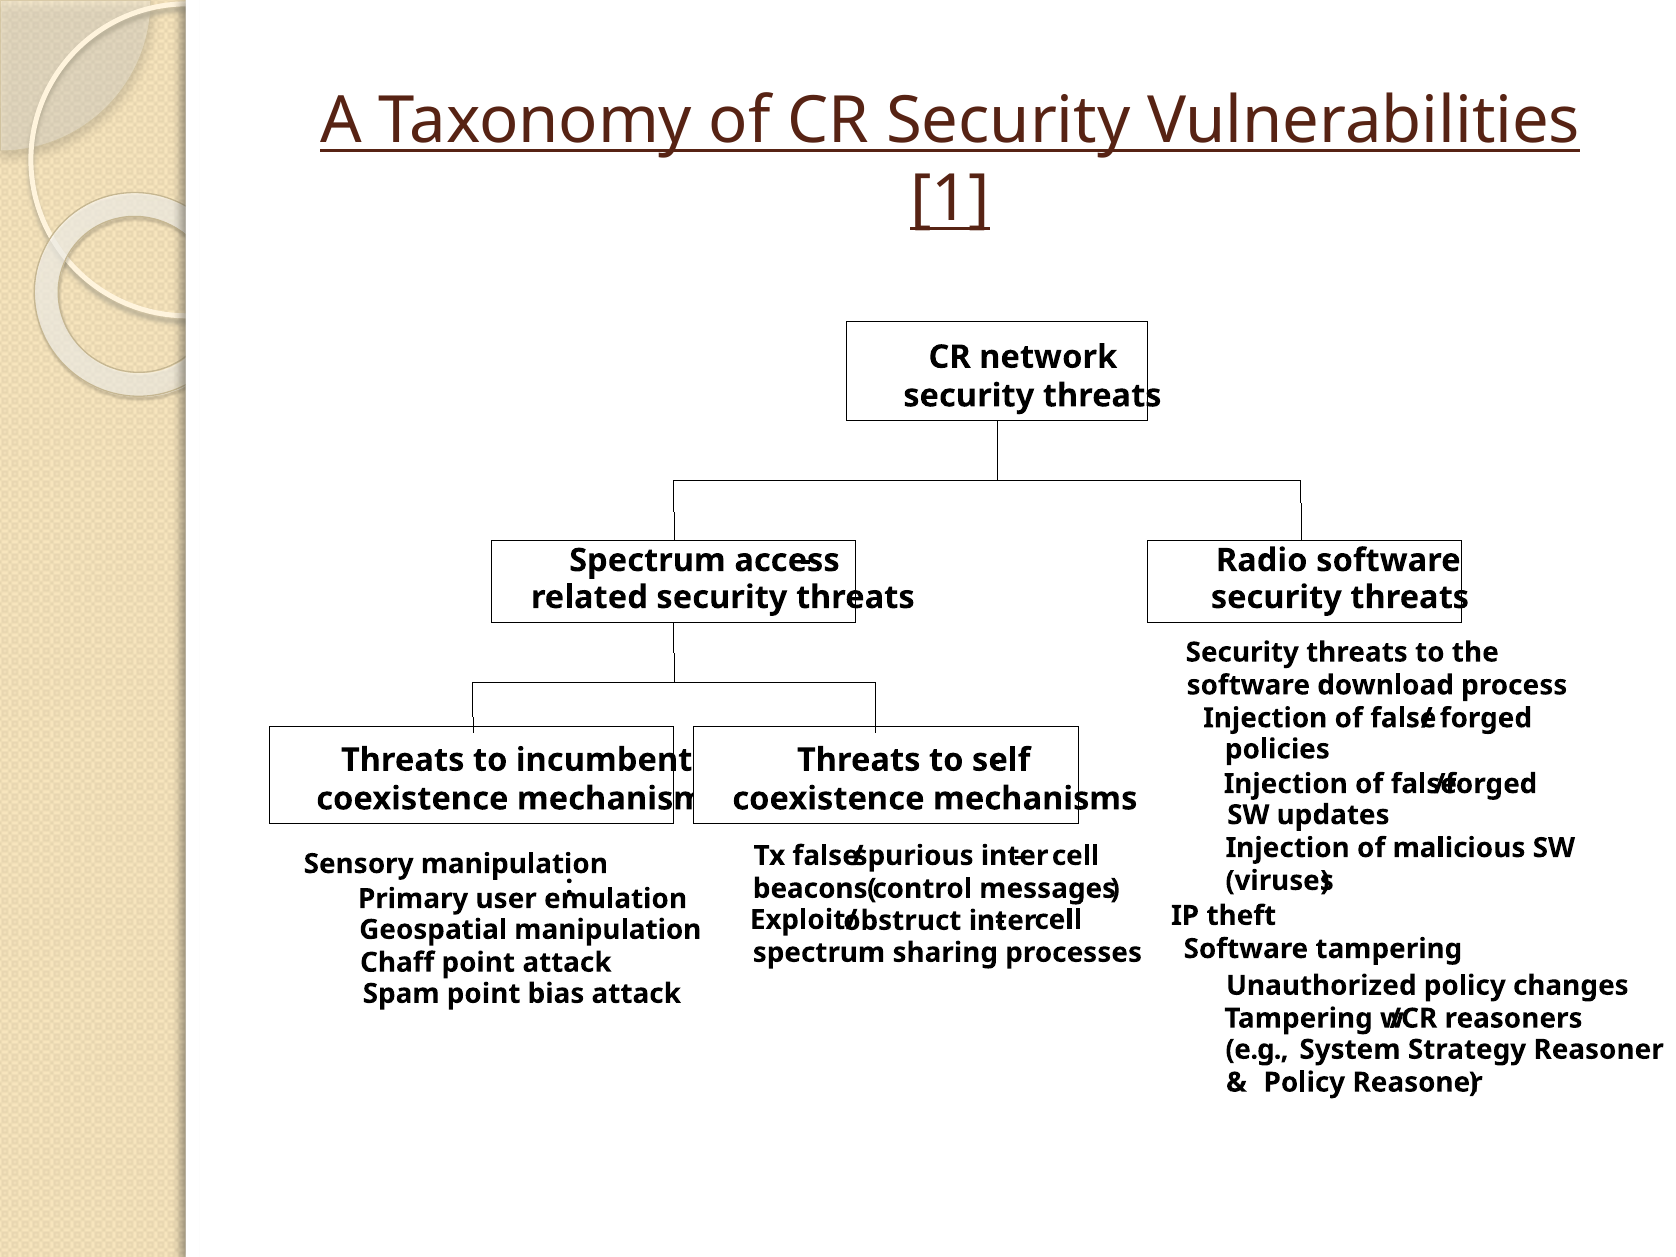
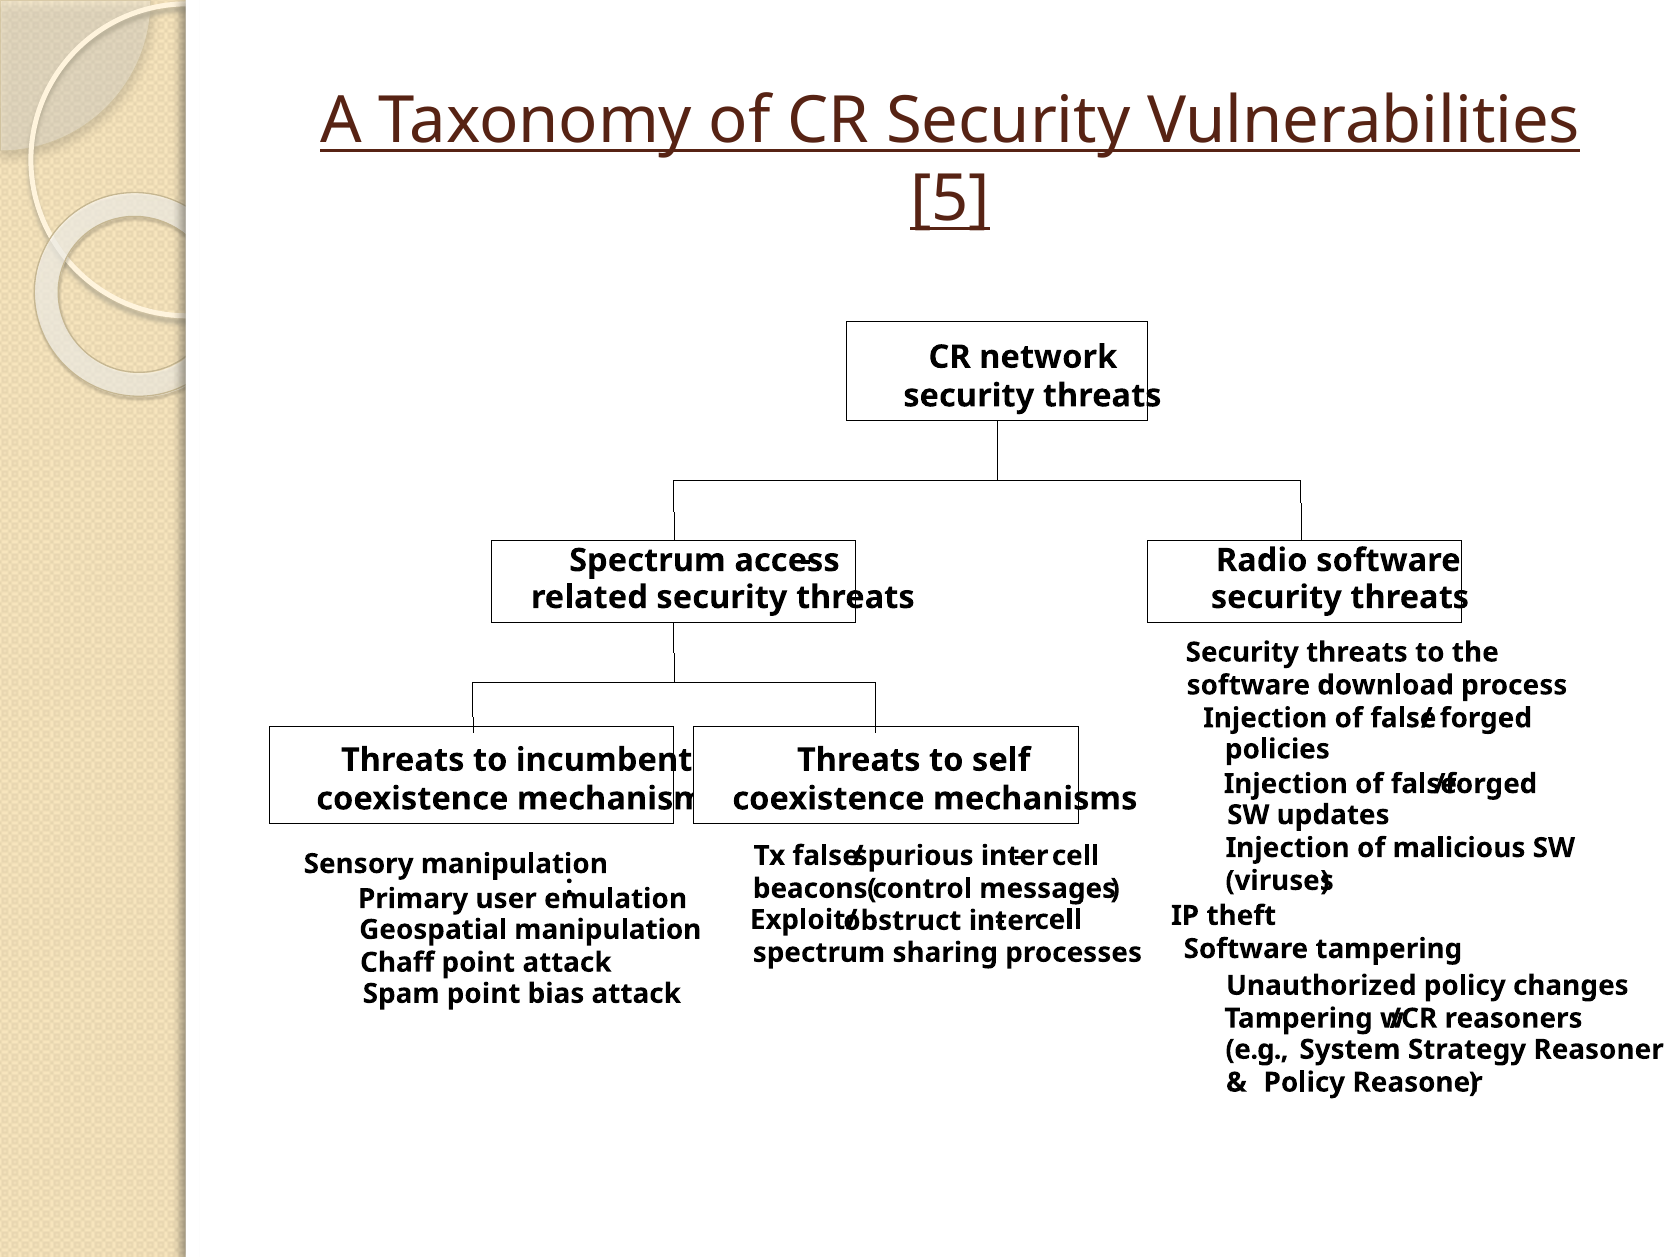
1: 1 -> 5
